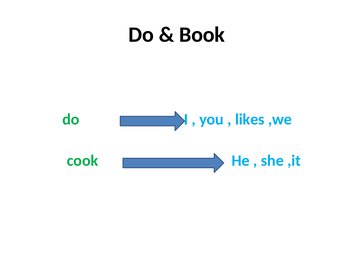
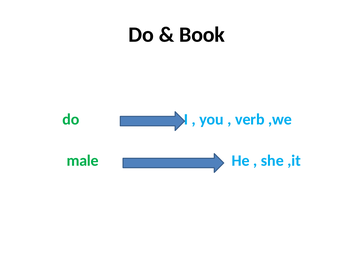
likes: likes -> verb
cook: cook -> male
